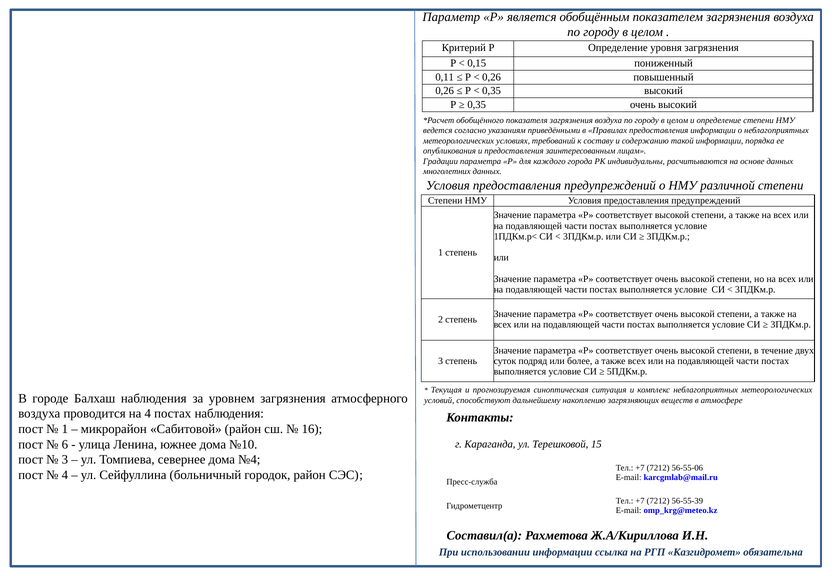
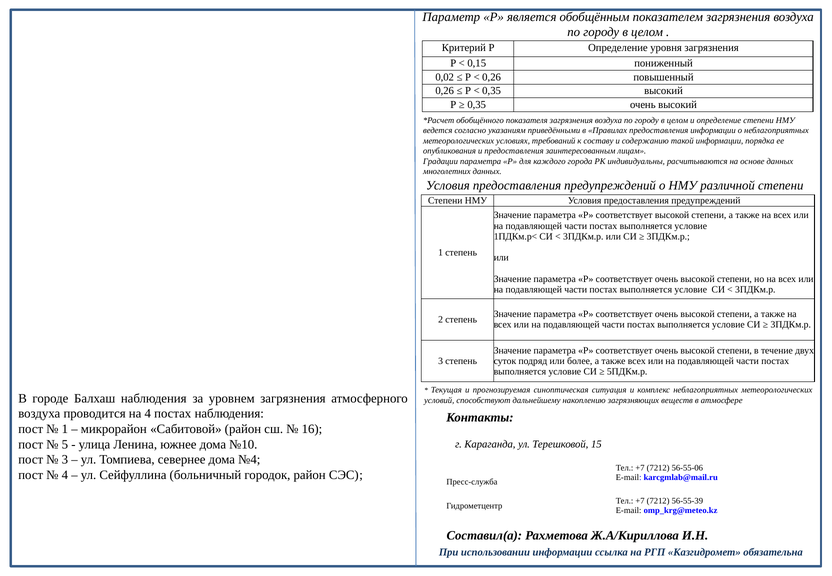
0,11: 0,11 -> 0,02
6: 6 -> 5
